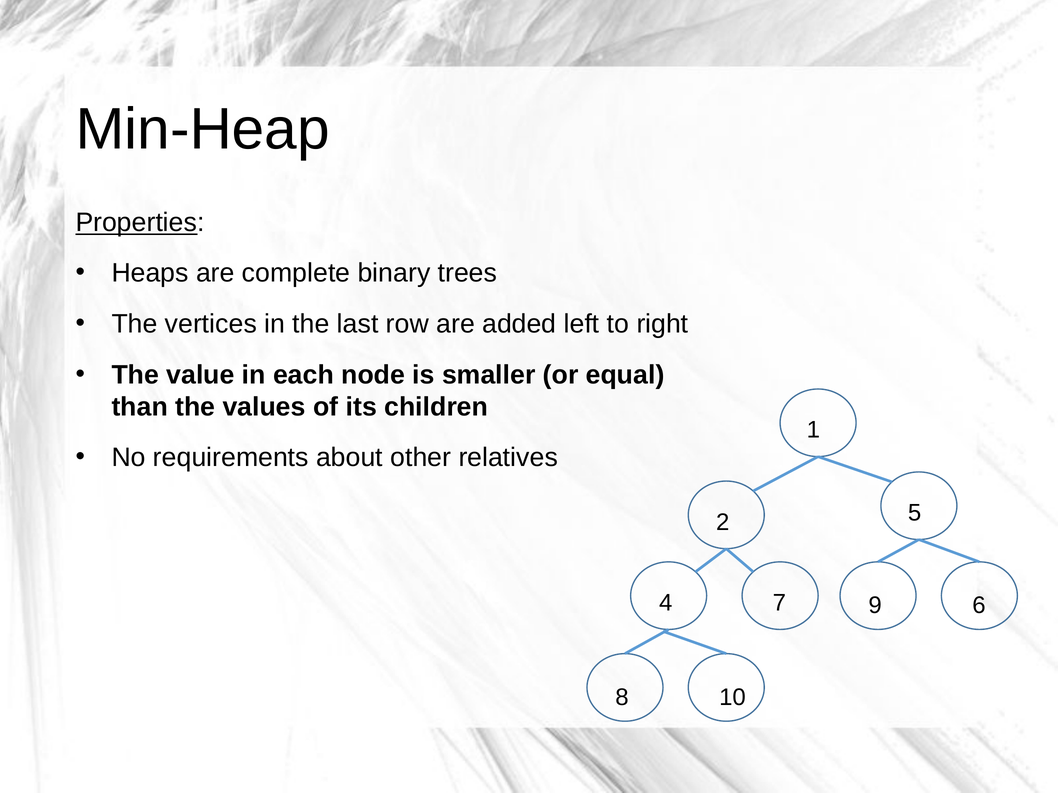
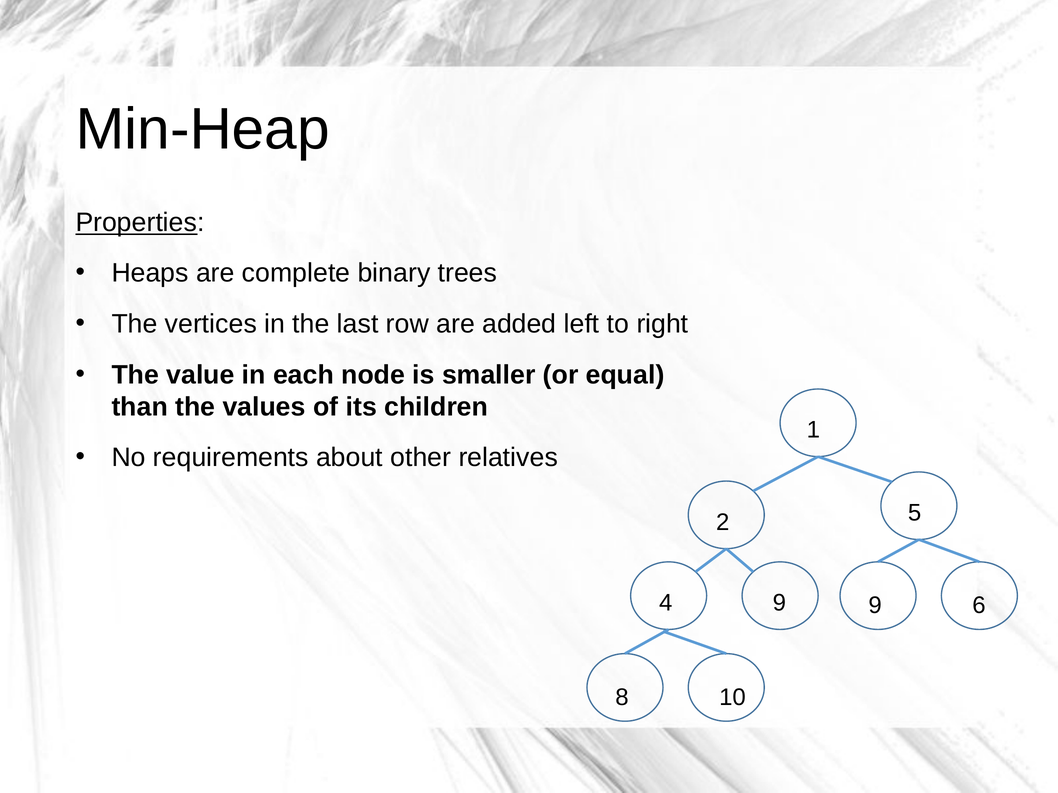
4 7: 7 -> 9
